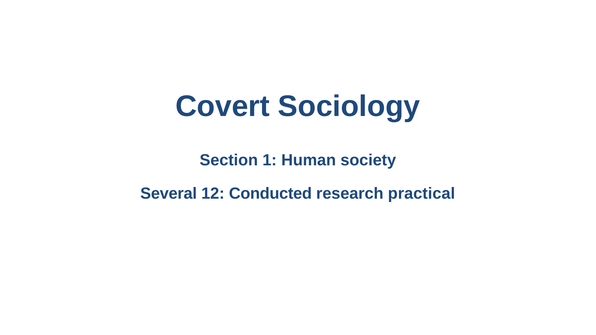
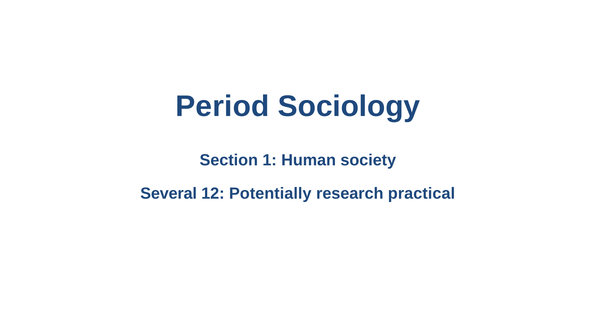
Covert: Covert -> Period
Conducted: Conducted -> Potentially
